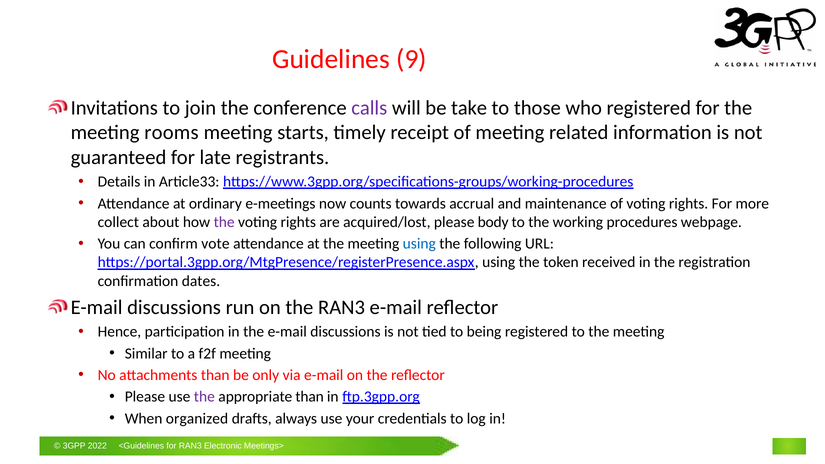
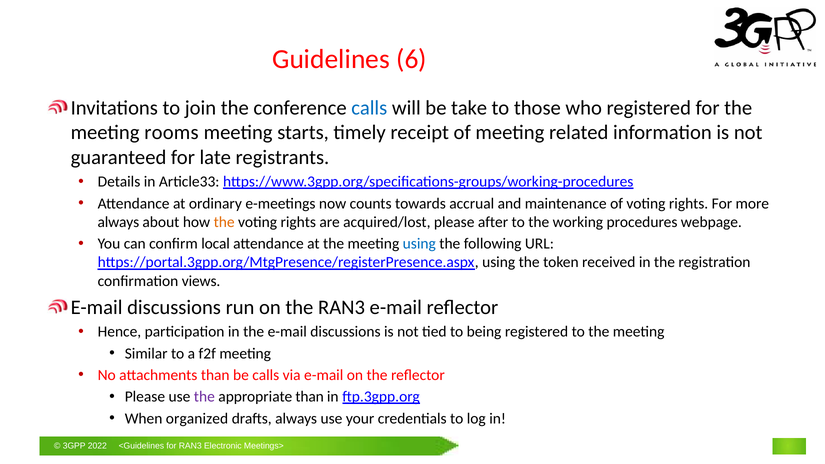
9: 9 -> 6
calls at (369, 108) colour: purple -> blue
collect at (118, 222): collect -> always
the at (224, 222) colour: purple -> orange
body: body -> after
vote: vote -> local
dates: dates -> views
be only: only -> calls
